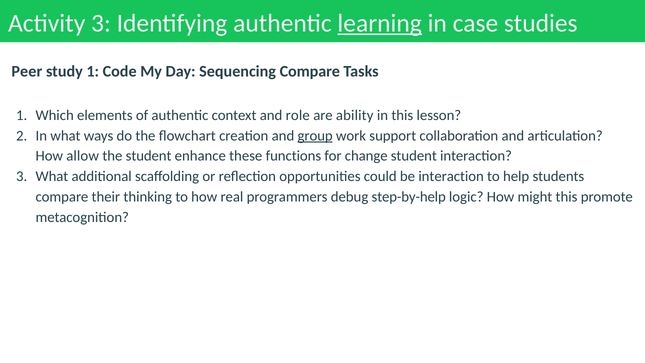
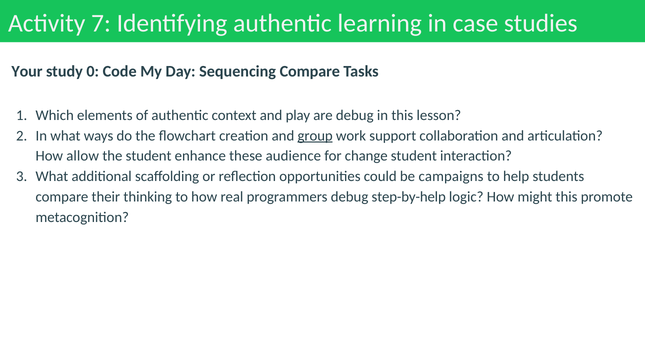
Activity 3: 3 -> 7
learning underline: present -> none
Peer: Peer -> Your
study 1: 1 -> 0
role: role -> play
are ability: ability -> debug
functions: functions -> audience
be interaction: interaction -> campaigns
